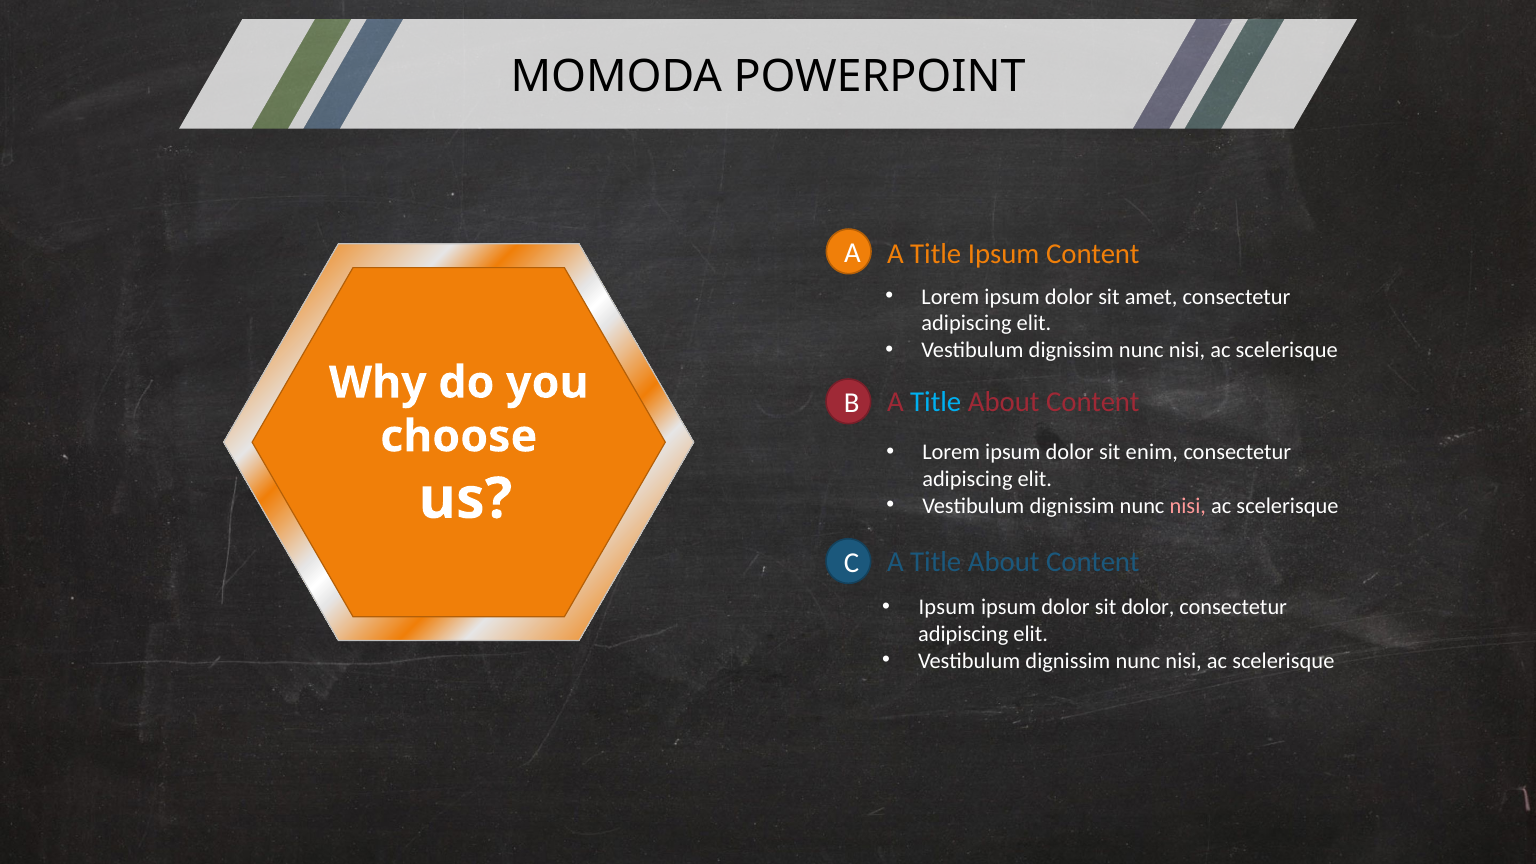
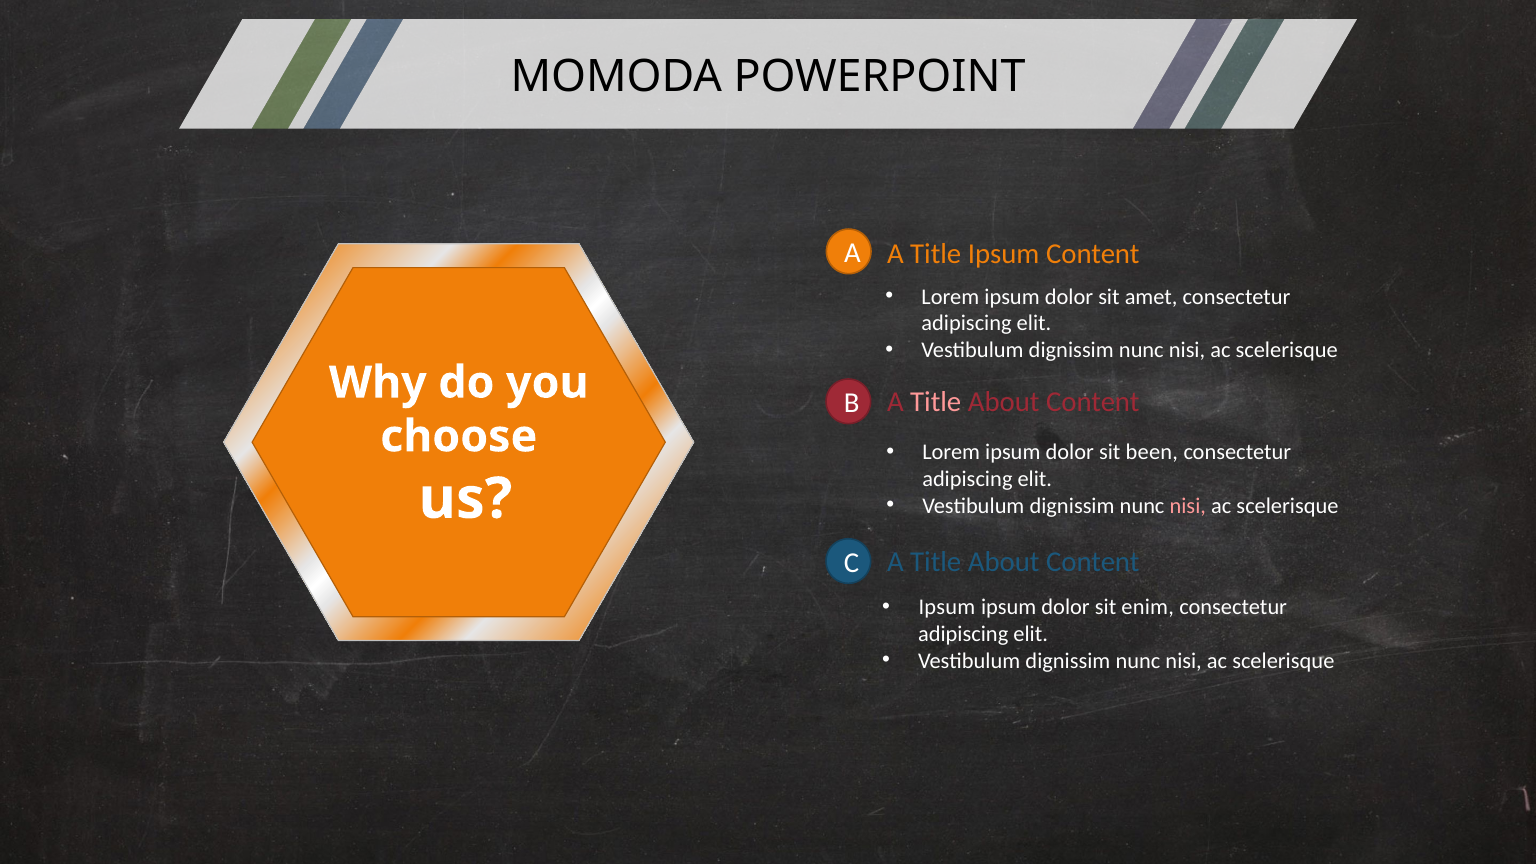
Title at (936, 402) colour: light blue -> pink
enim: enim -> been
sit dolor: dolor -> enim
